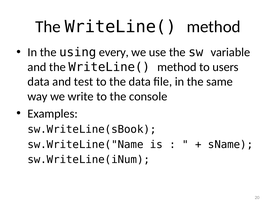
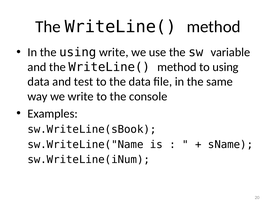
using every: every -> write
to users: users -> using
